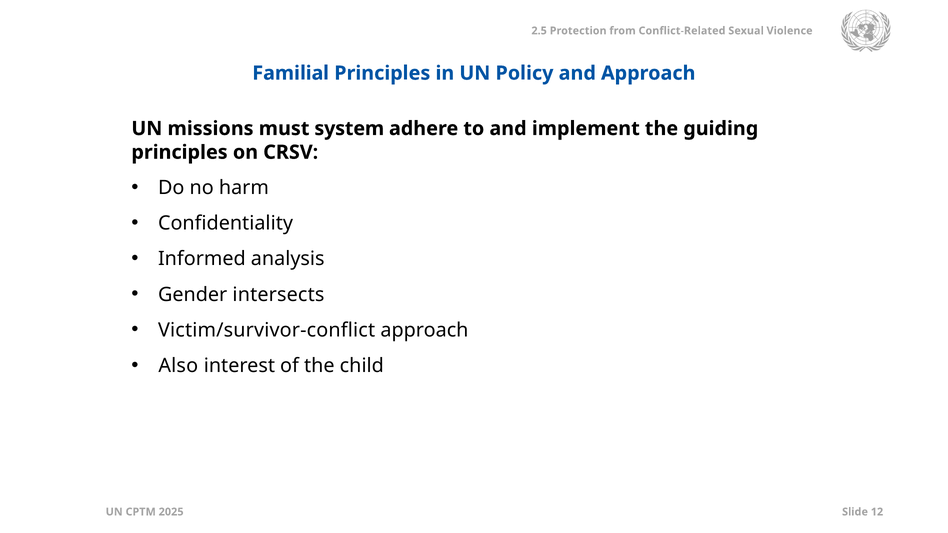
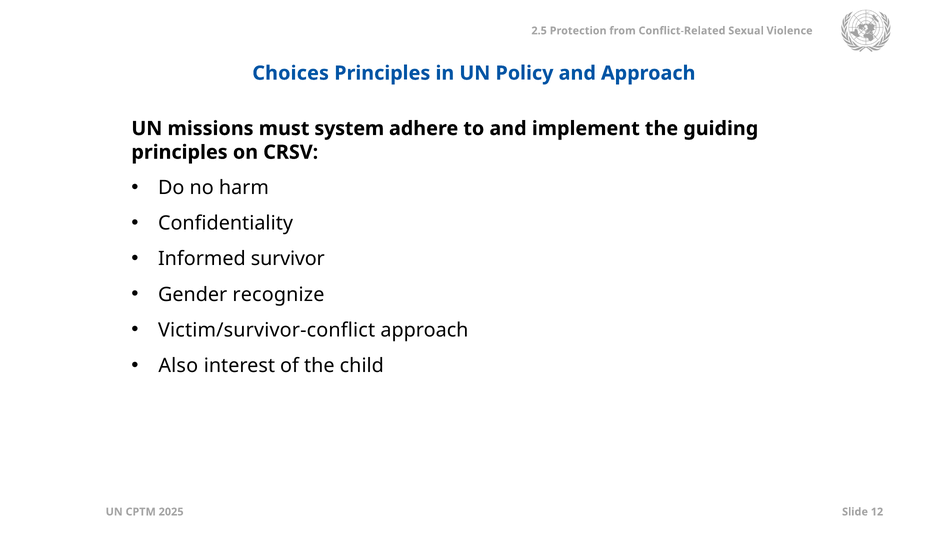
Familial: Familial -> Choices
analysis: analysis -> survivor
intersects: intersects -> recognize
